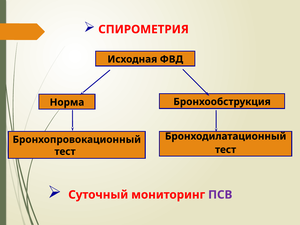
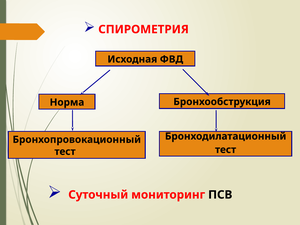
ПСВ colour: purple -> black
